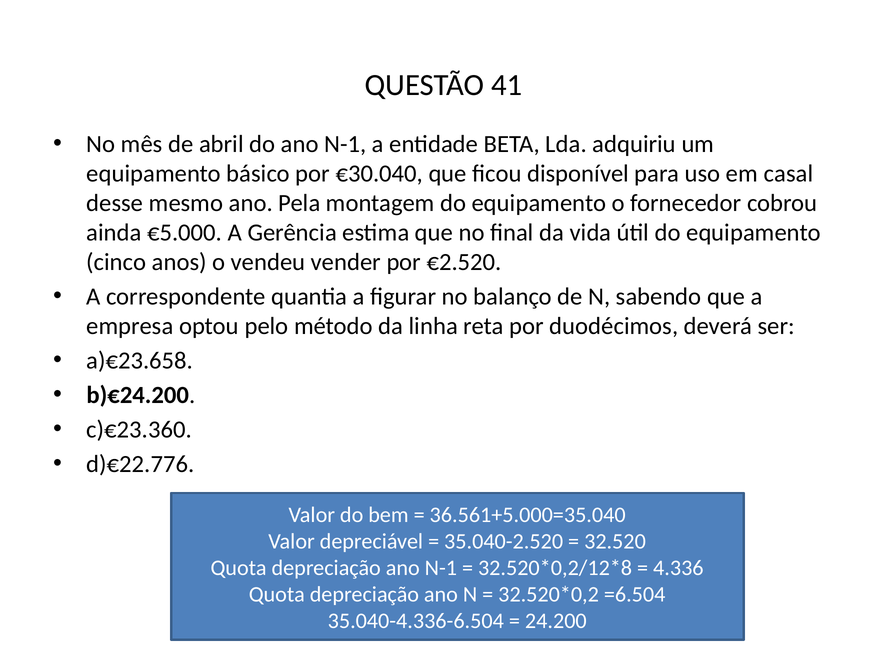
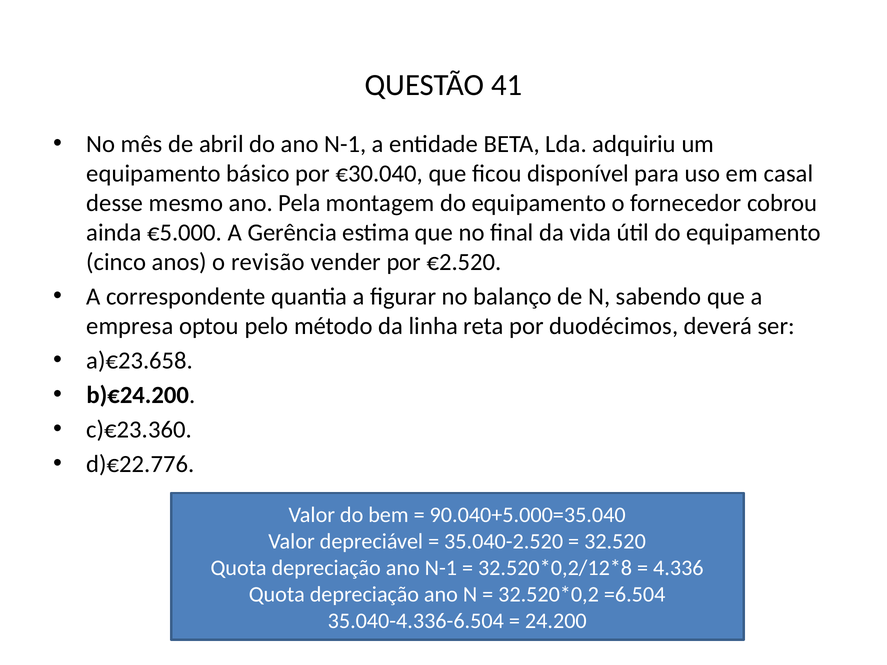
vendeu: vendeu -> revisão
36.561+5.000=35.040: 36.561+5.000=35.040 -> 90.040+5.000=35.040
